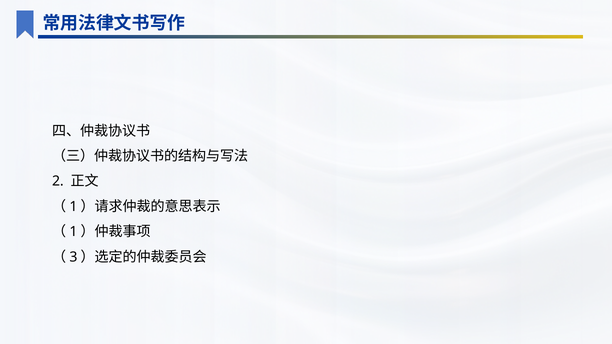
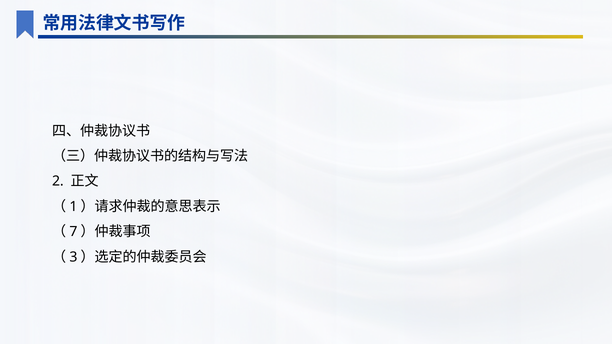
1 at (73, 232): 1 -> 7
